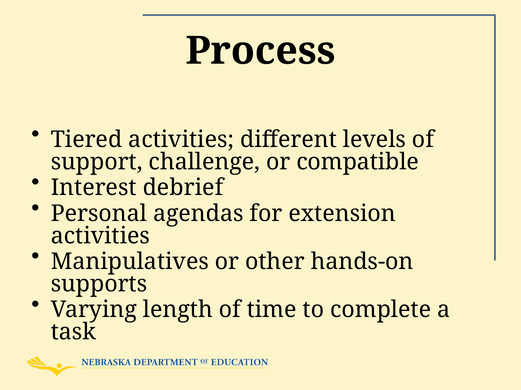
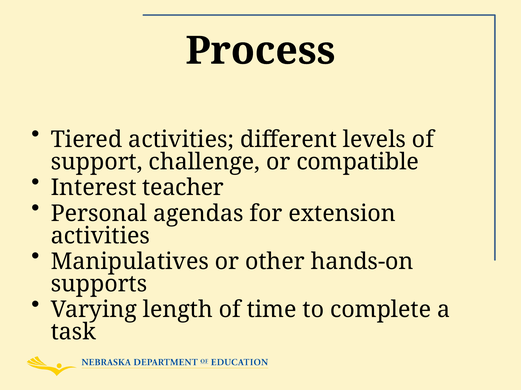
debrief: debrief -> teacher
